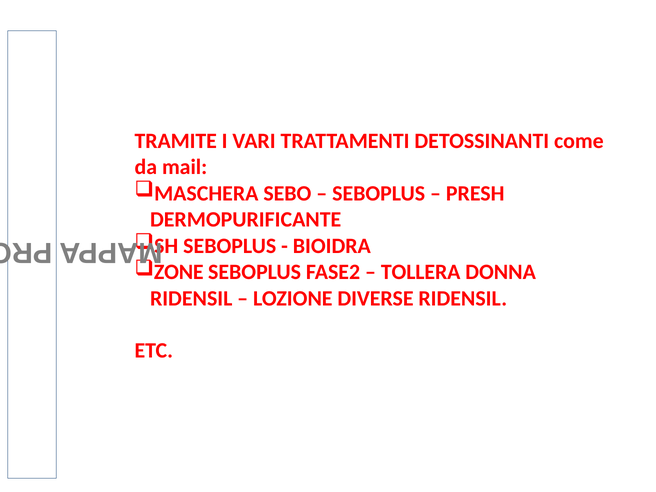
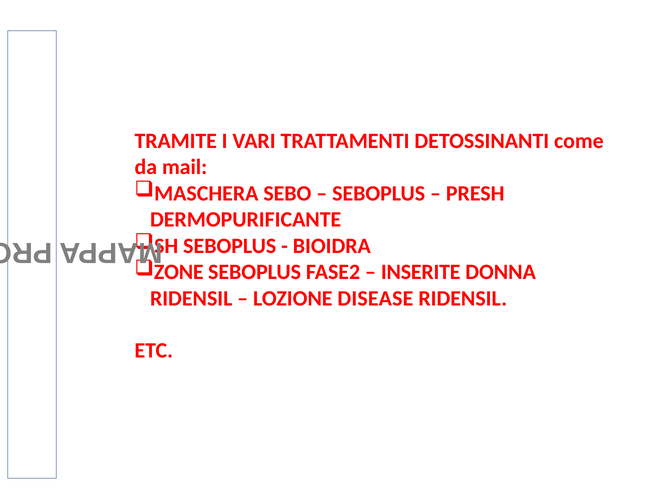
TOLLERA: TOLLERA -> INSERITE
DIVERSE: DIVERSE -> DISEASE
